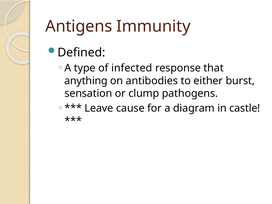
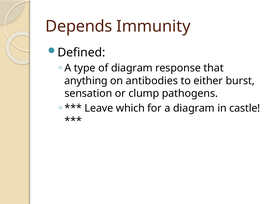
Antigens: Antigens -> Depends
of infected: infected -> diagram
cause: cause -> which
